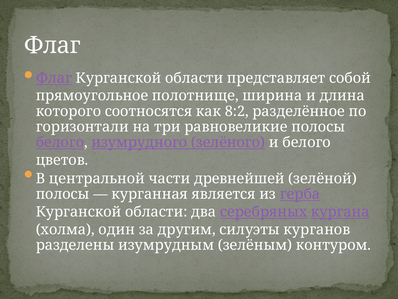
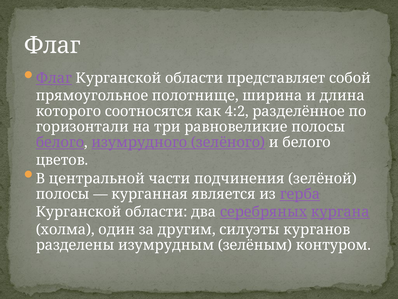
8:2: 8:2 -> 4:2
древнейшей: древнейшей -> подчинения
